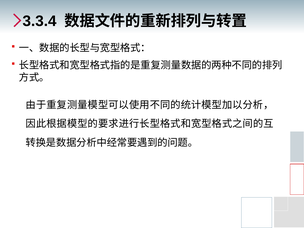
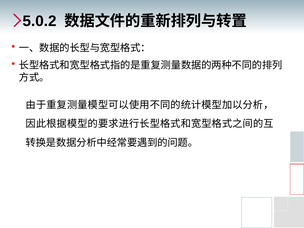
3.3.4: 3.3.4 -> 5.0.2
